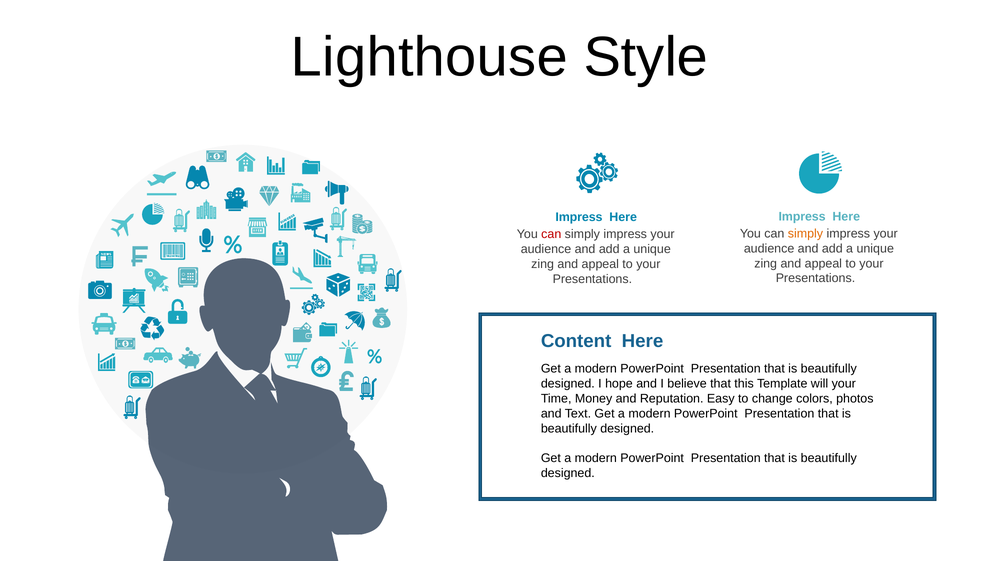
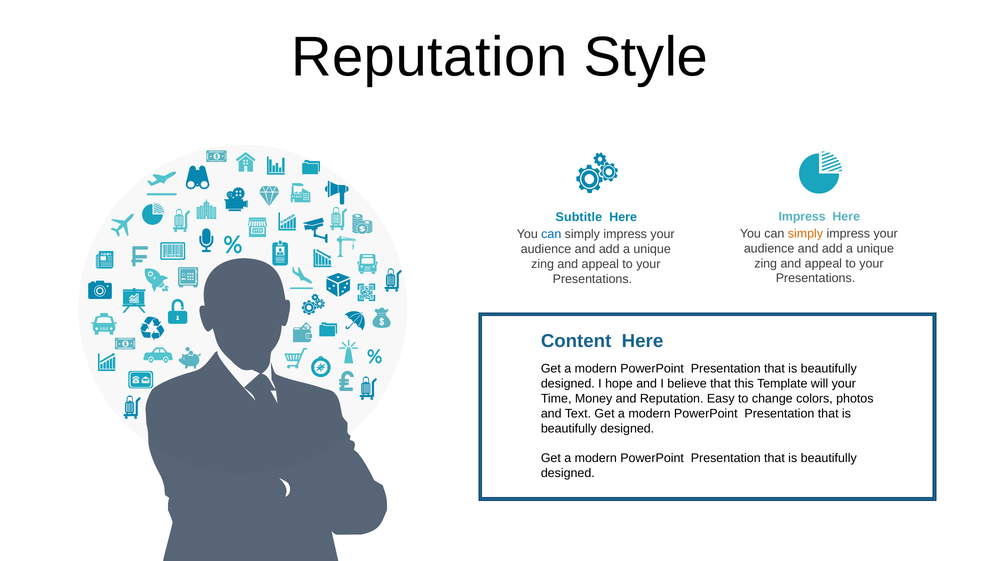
Lighthouse at (429, 57): Lighthouse -> Reputation
Impress at (579, 217): Impress -> Subtitle
can at (551, 234) colour: red -> blue
